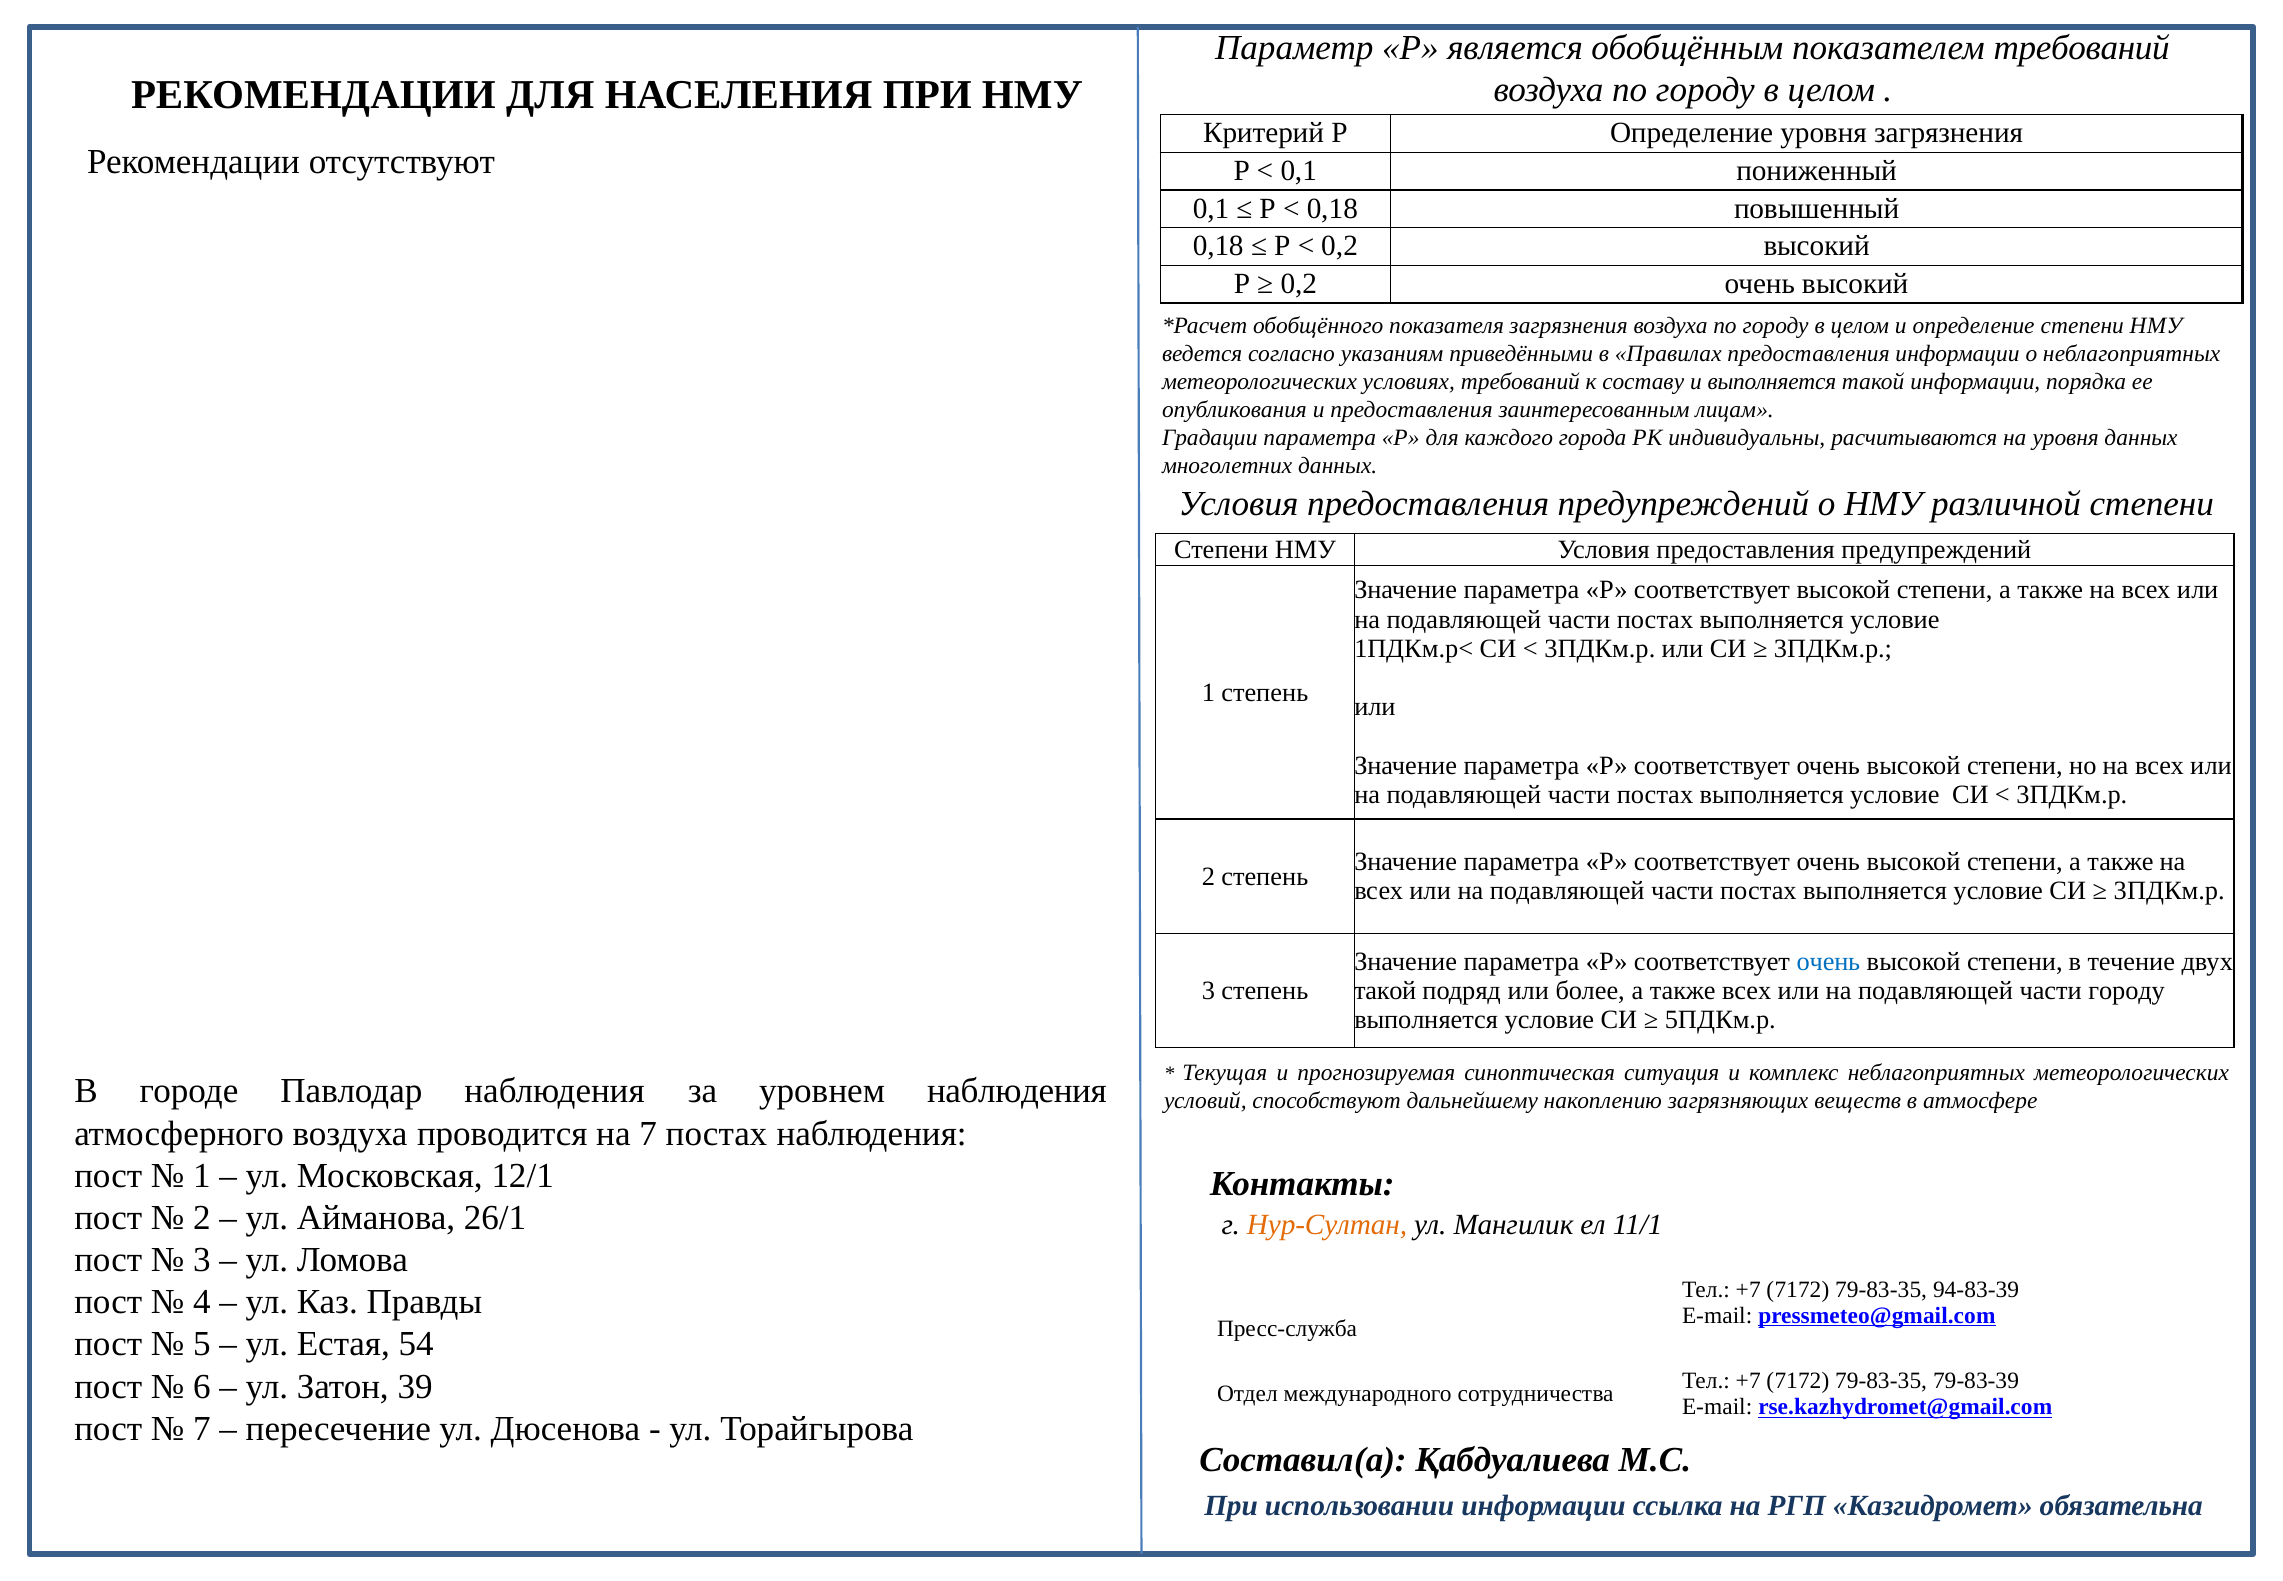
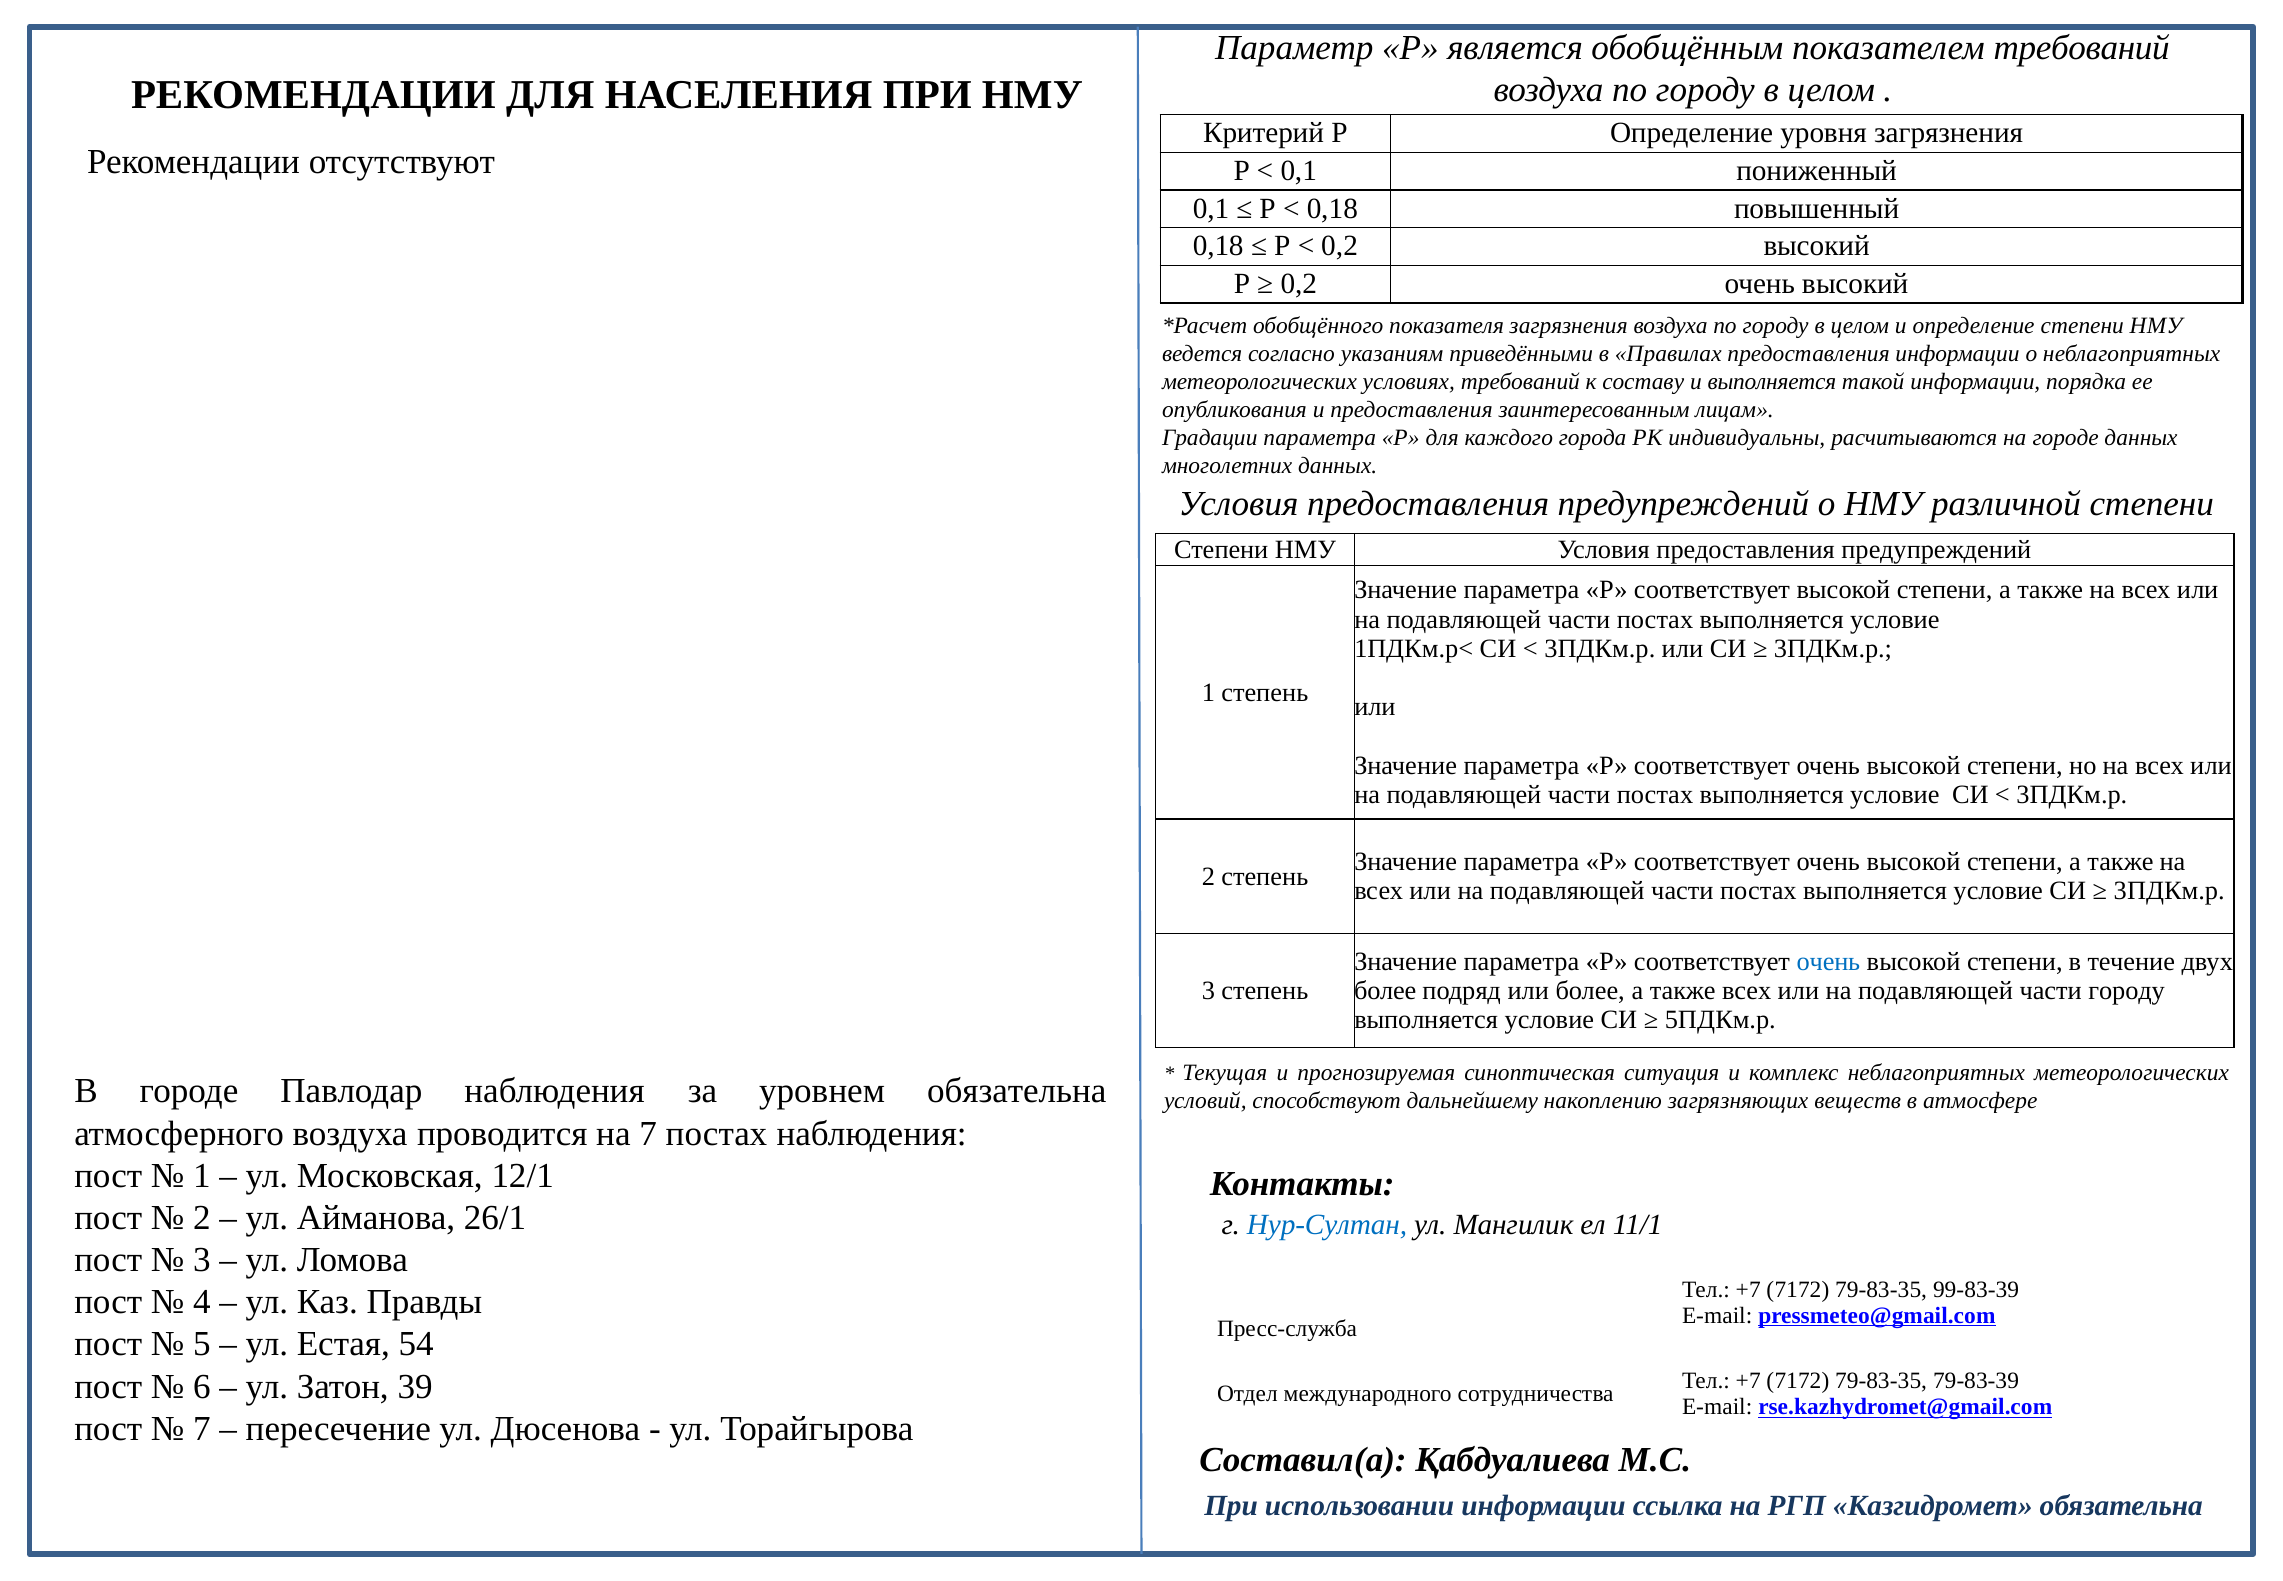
на уровня: уровня -> городе
такой at (1385, 990): такой -> более
уровнем наблюдения: наблюдения -> обязательна
Нур-Султан colour: orange -> blue
94-83-39: 94-83-39 -> 99-83-39
